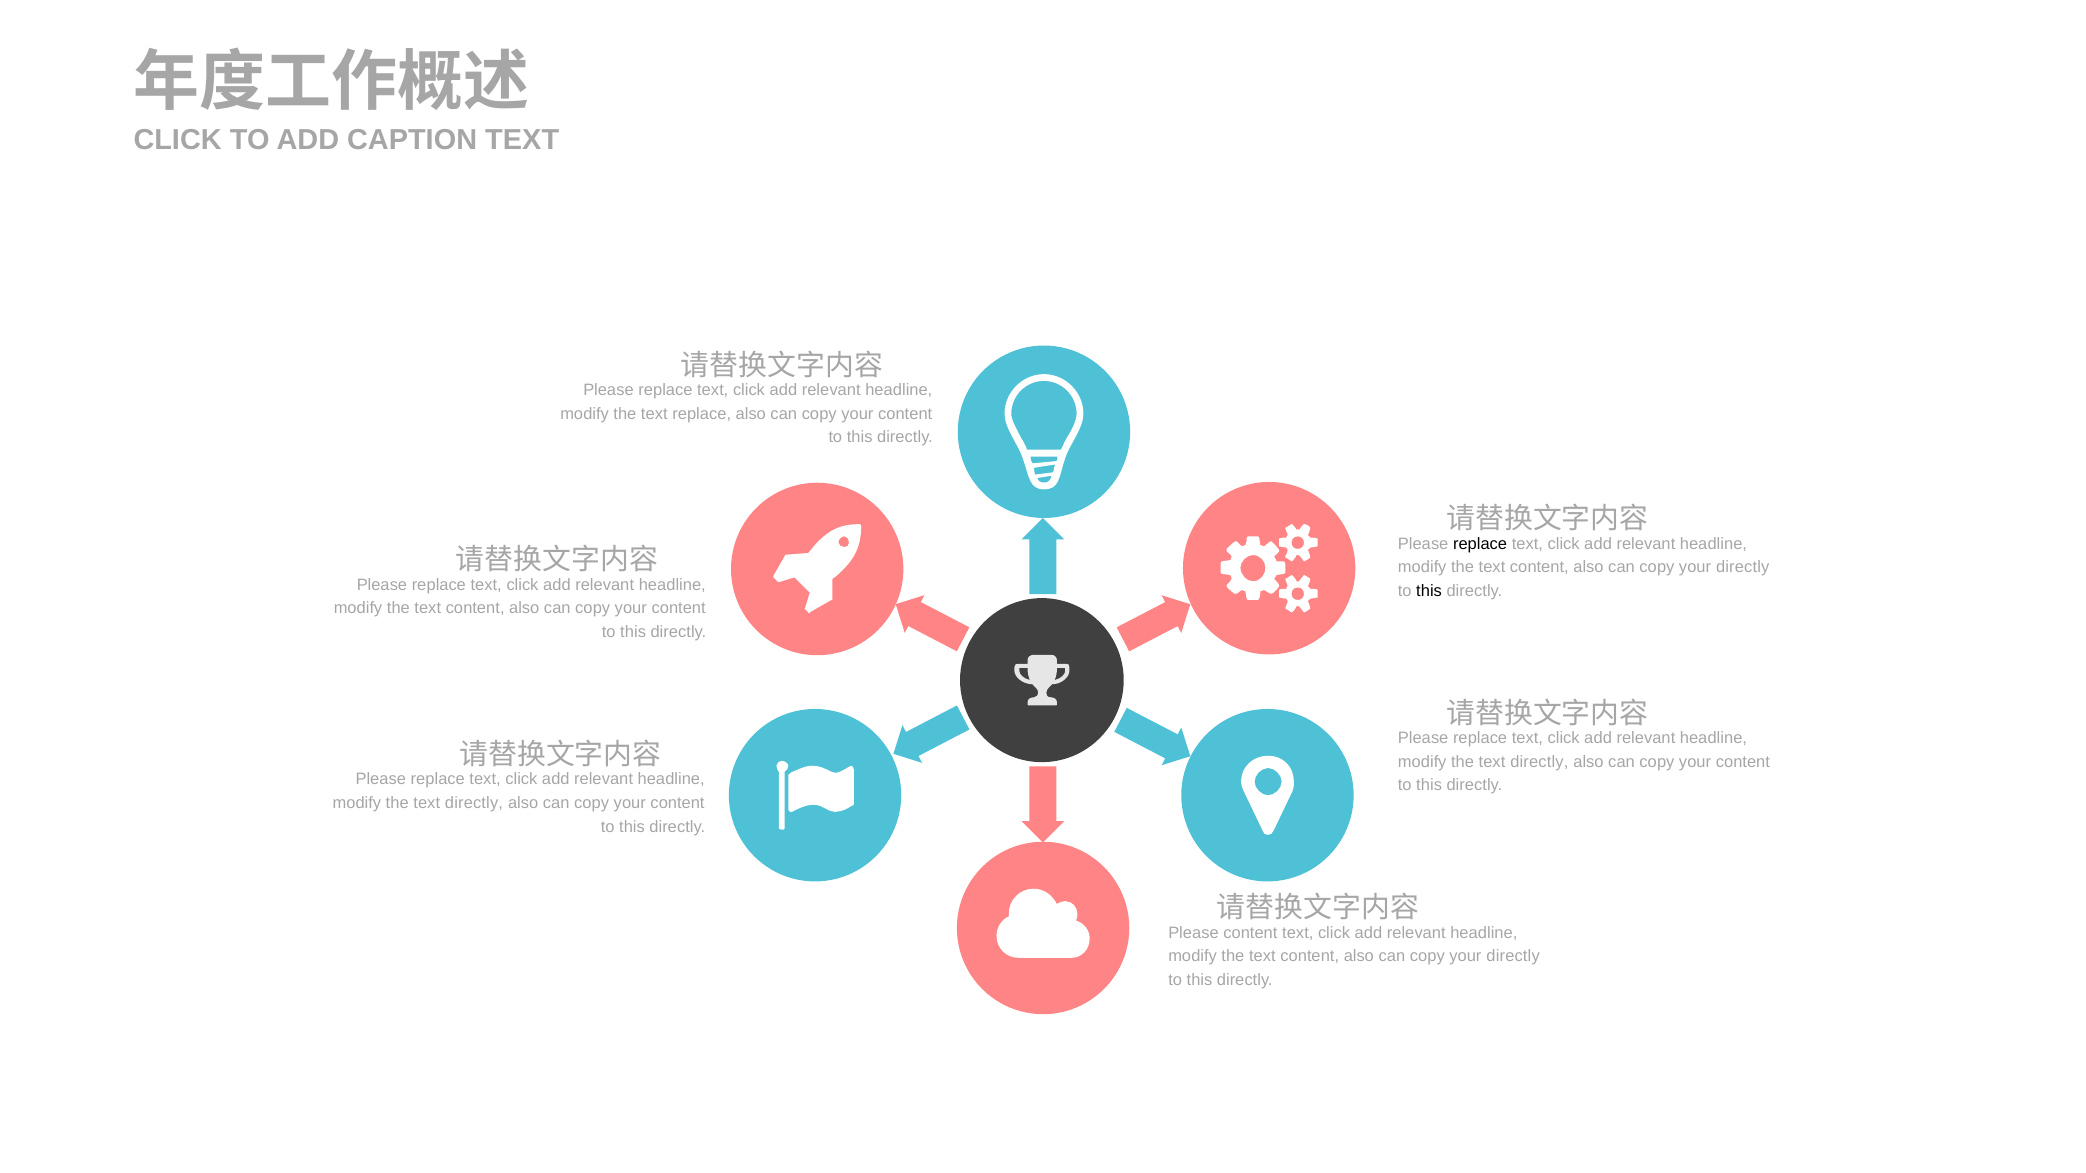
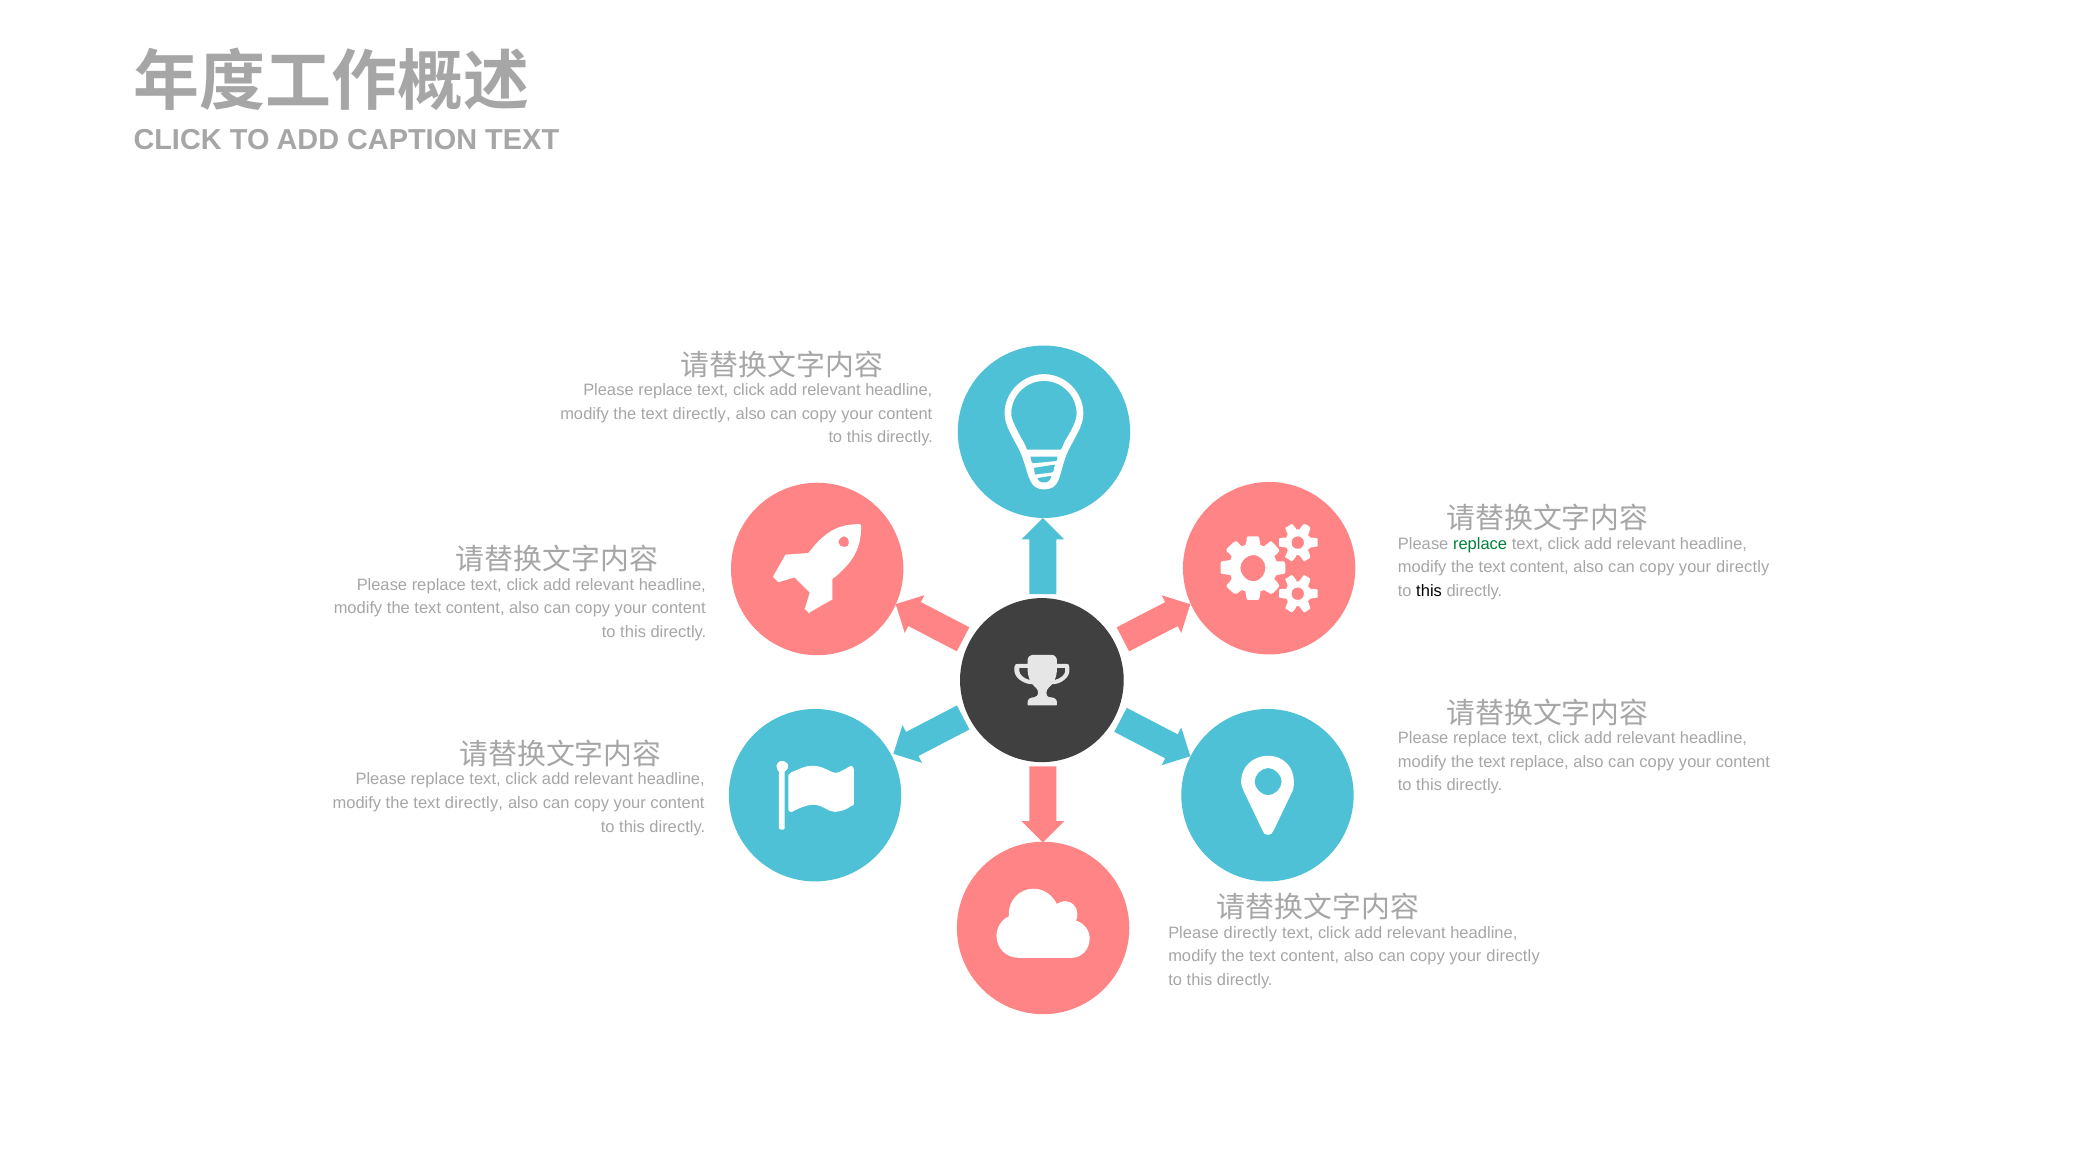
replace at (702, 414): replace -> directly
replace at (1480, 544) colour: black -> green
directly at (1539, 762): directly -> replace
Please content: content -> directly
